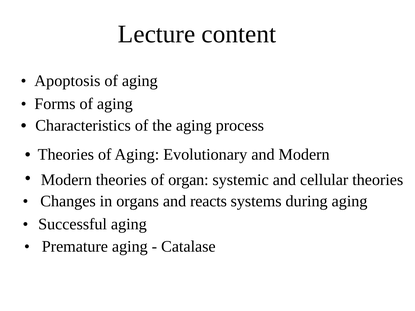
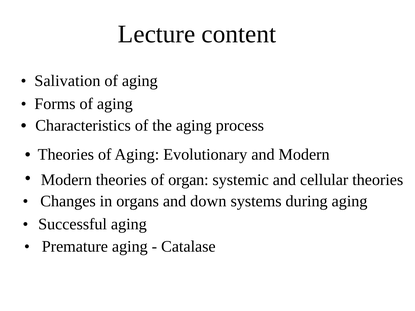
Apoptosis: Apoptosis -> Salivation
reacts: reacts -> down
